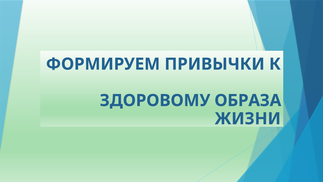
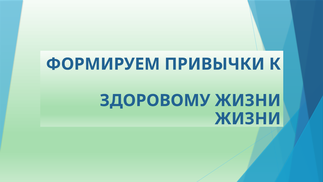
ЗДОРОВОМУ ОБРАЗА: ОБРАЗА -> ЖИЗНИ
